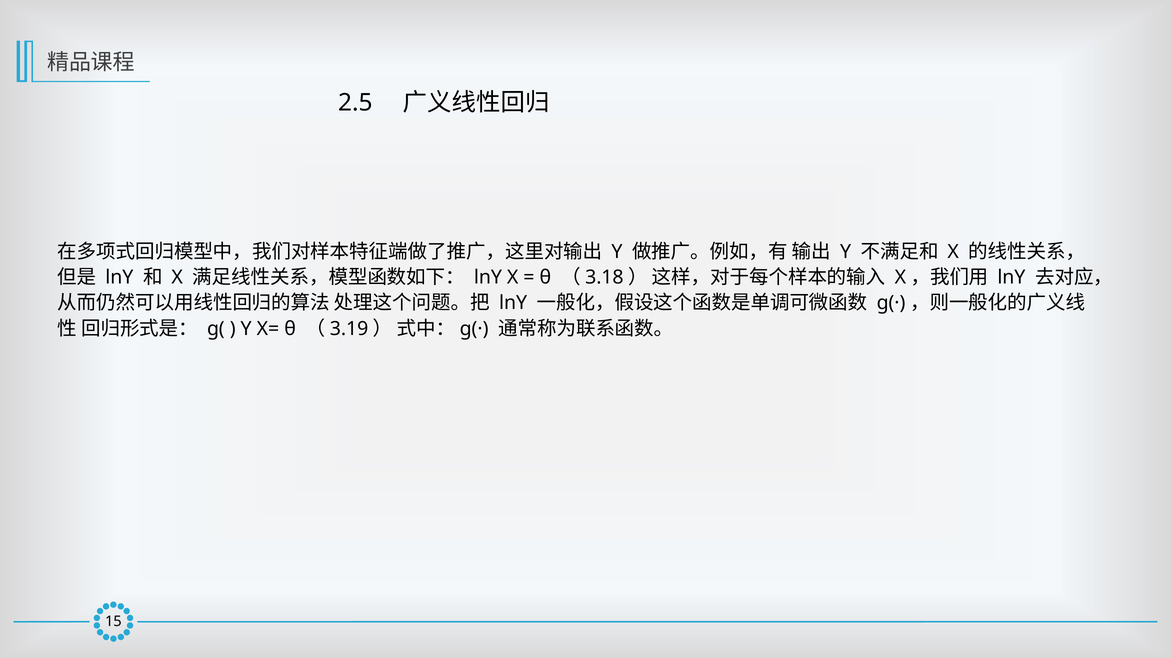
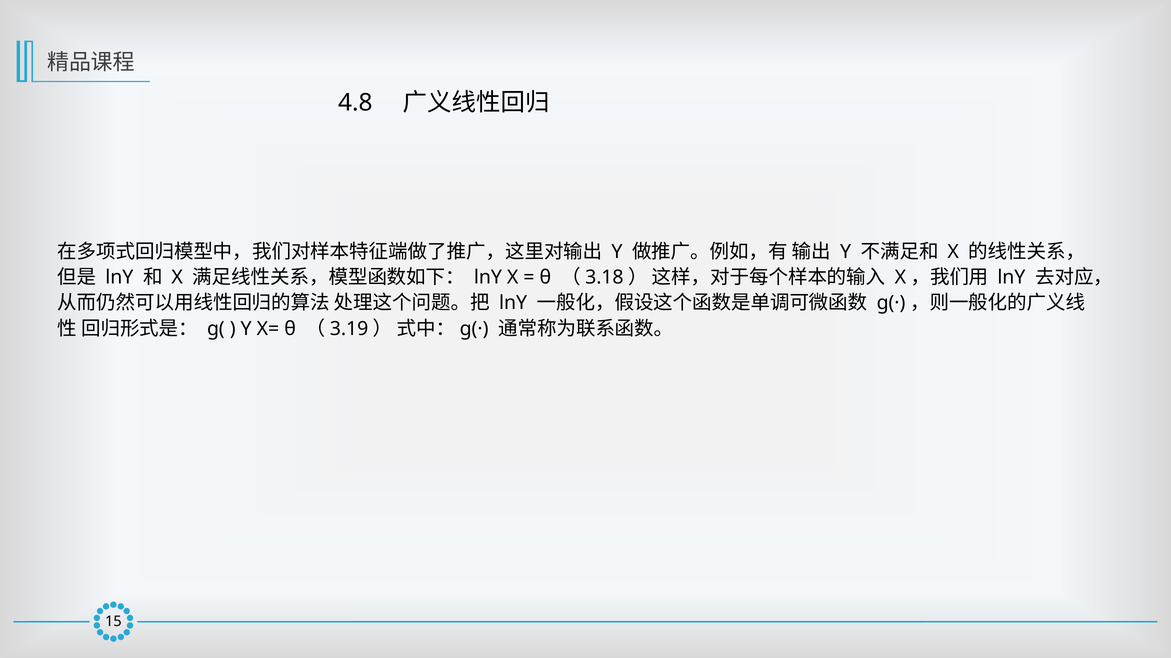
2.5: 2.5 -> 4.8
